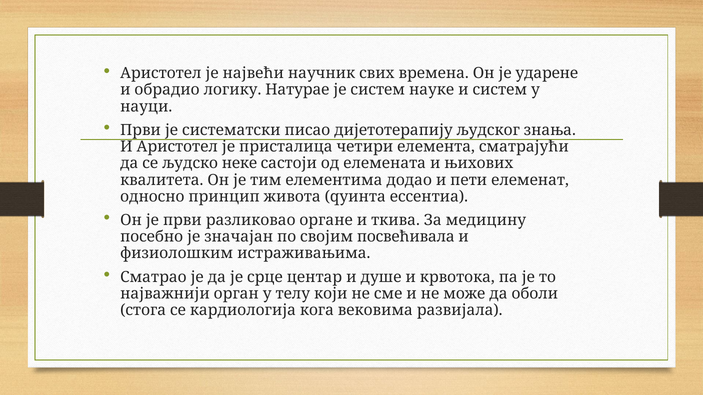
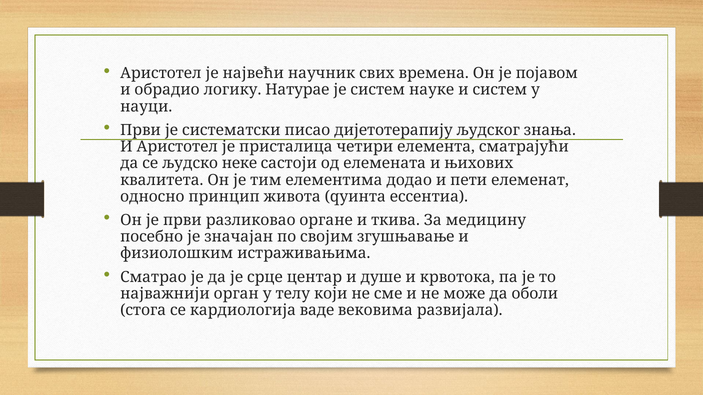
ударене: ударене -> појавом
посвећивала: посвећивала -> згушњавање
кога: кога -> ваде
